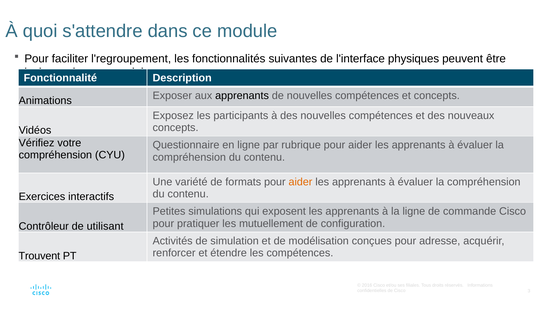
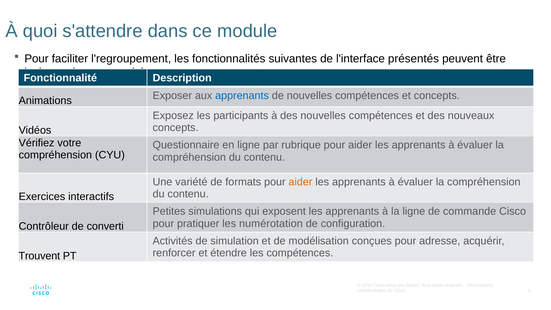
physiques: physiques -> présentés
apprenants at (242, 96) colour: black -> blue
mutuellement: mutuellement -> numérotation
utilisant: utilisant -> converti
